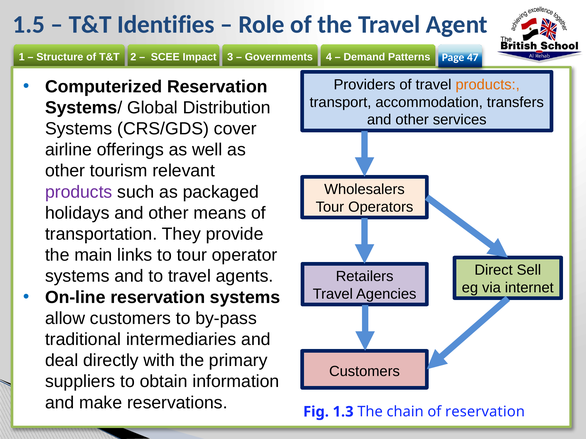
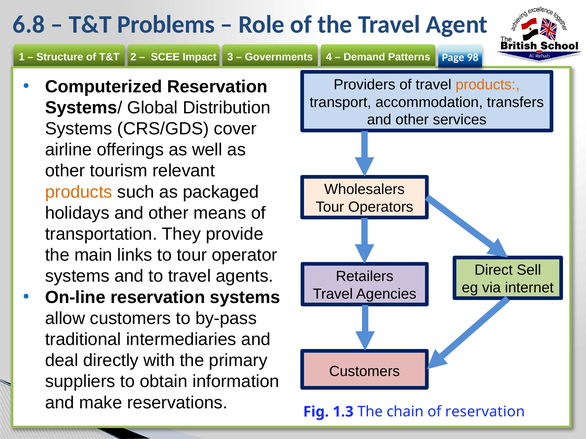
1.5: 1.5 -> 6.8
Identifies: Identifies -> Problems
47: 47 -> 98
products at (79, 192) colour: purple -> orange
